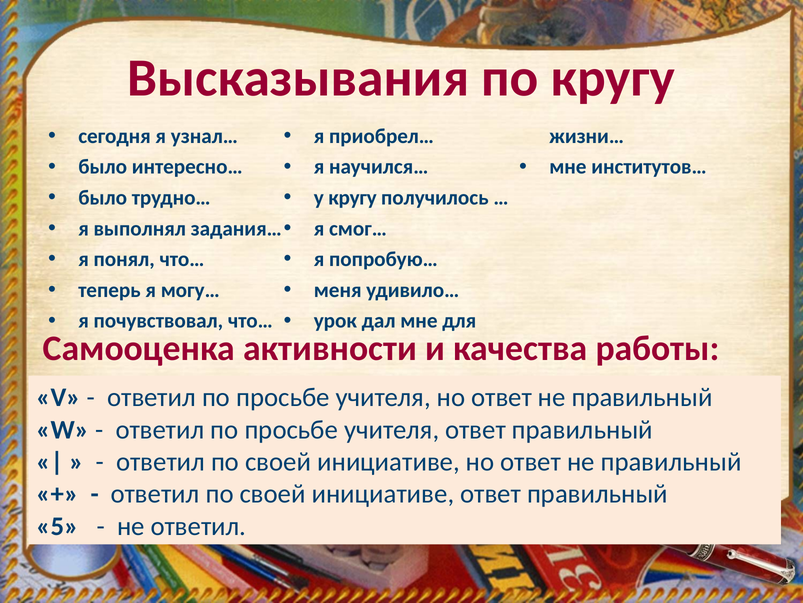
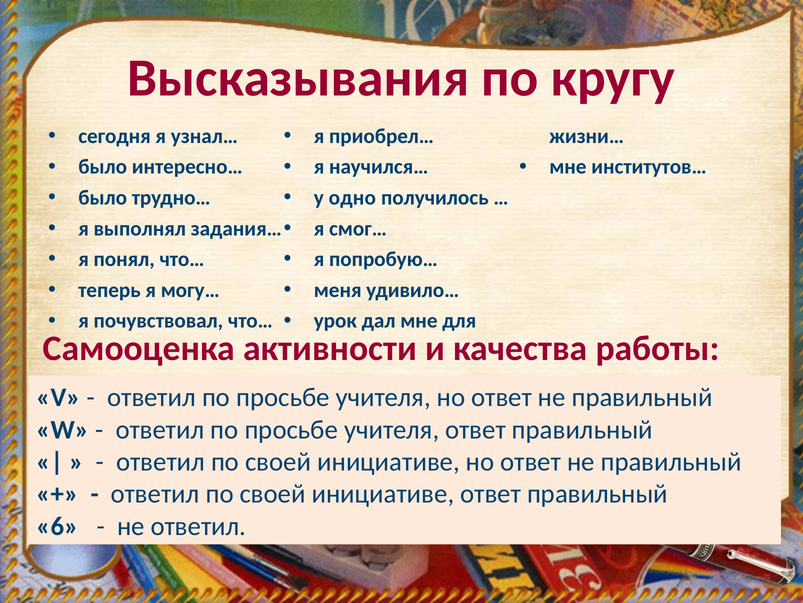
у кругу: кругу -> одно
5: 5 -> 6
